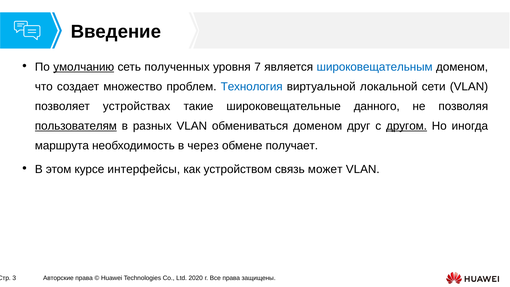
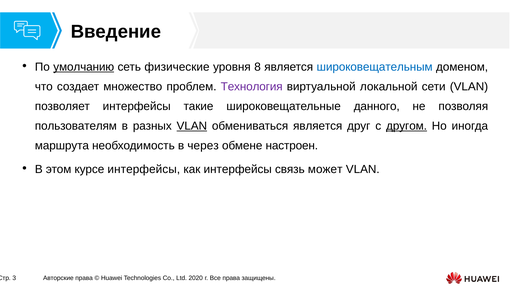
полученных: полученных -> физические
7: 7 -> 8
Технология colour: blue -> purple
позволяет устройствах: устройствах -> интерфейсы
пользователям underline: present -> none
VLAN at (192, 126) underline: none -> present
обмениваться доменом: доменом -> является
получает: получает -> настроен
как устройством: устройством -> интерфейсы
